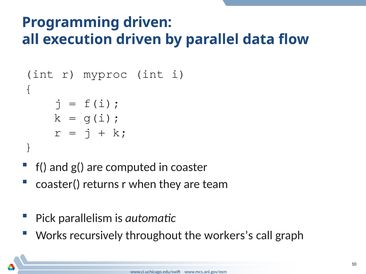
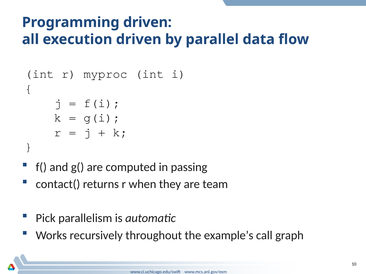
coaster: coaster -> passing
coaster(: coaster( -> contact(
workers’s: workers’s -> example’s
